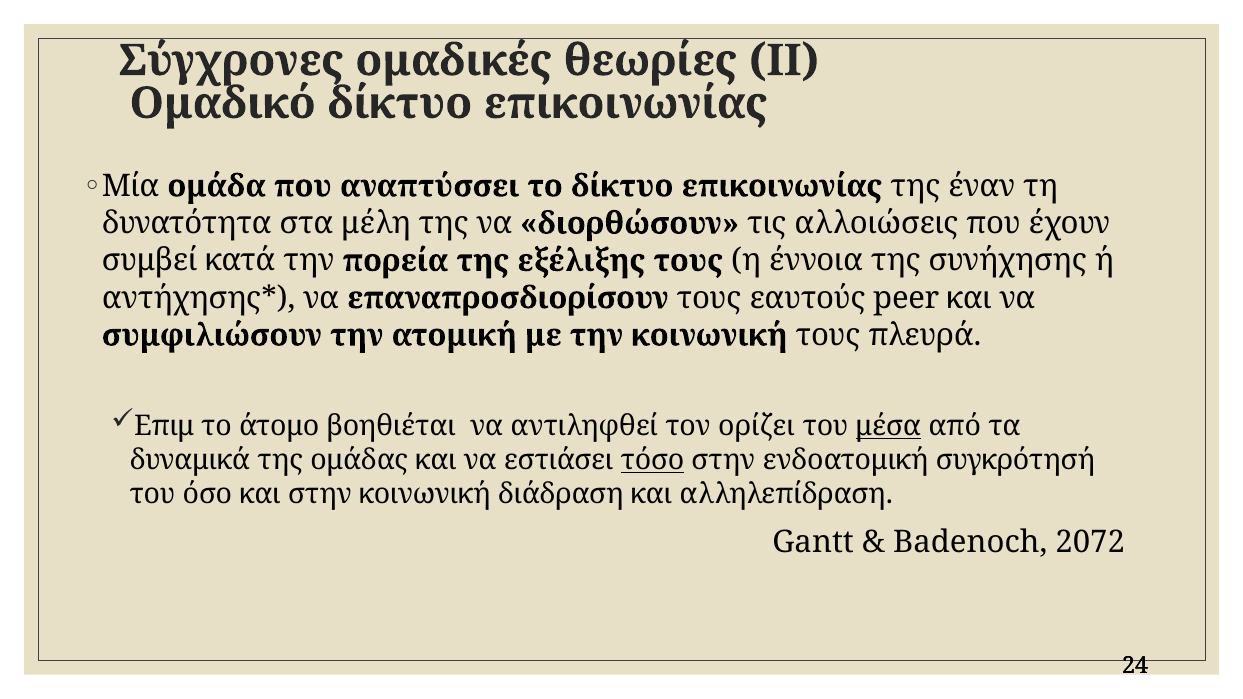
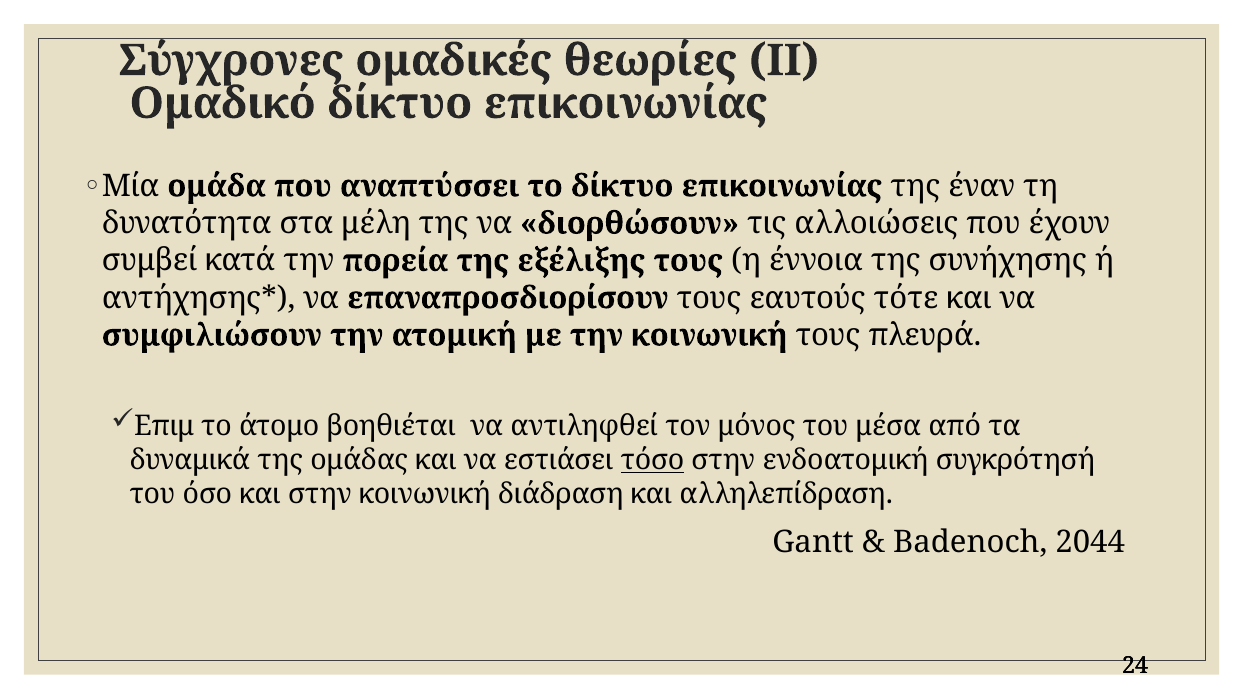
peer: peer -> τότε
ορίζει: ορίζει -> μόνος
μέσα underline: present -> none
2072: 2072 -> 2044
